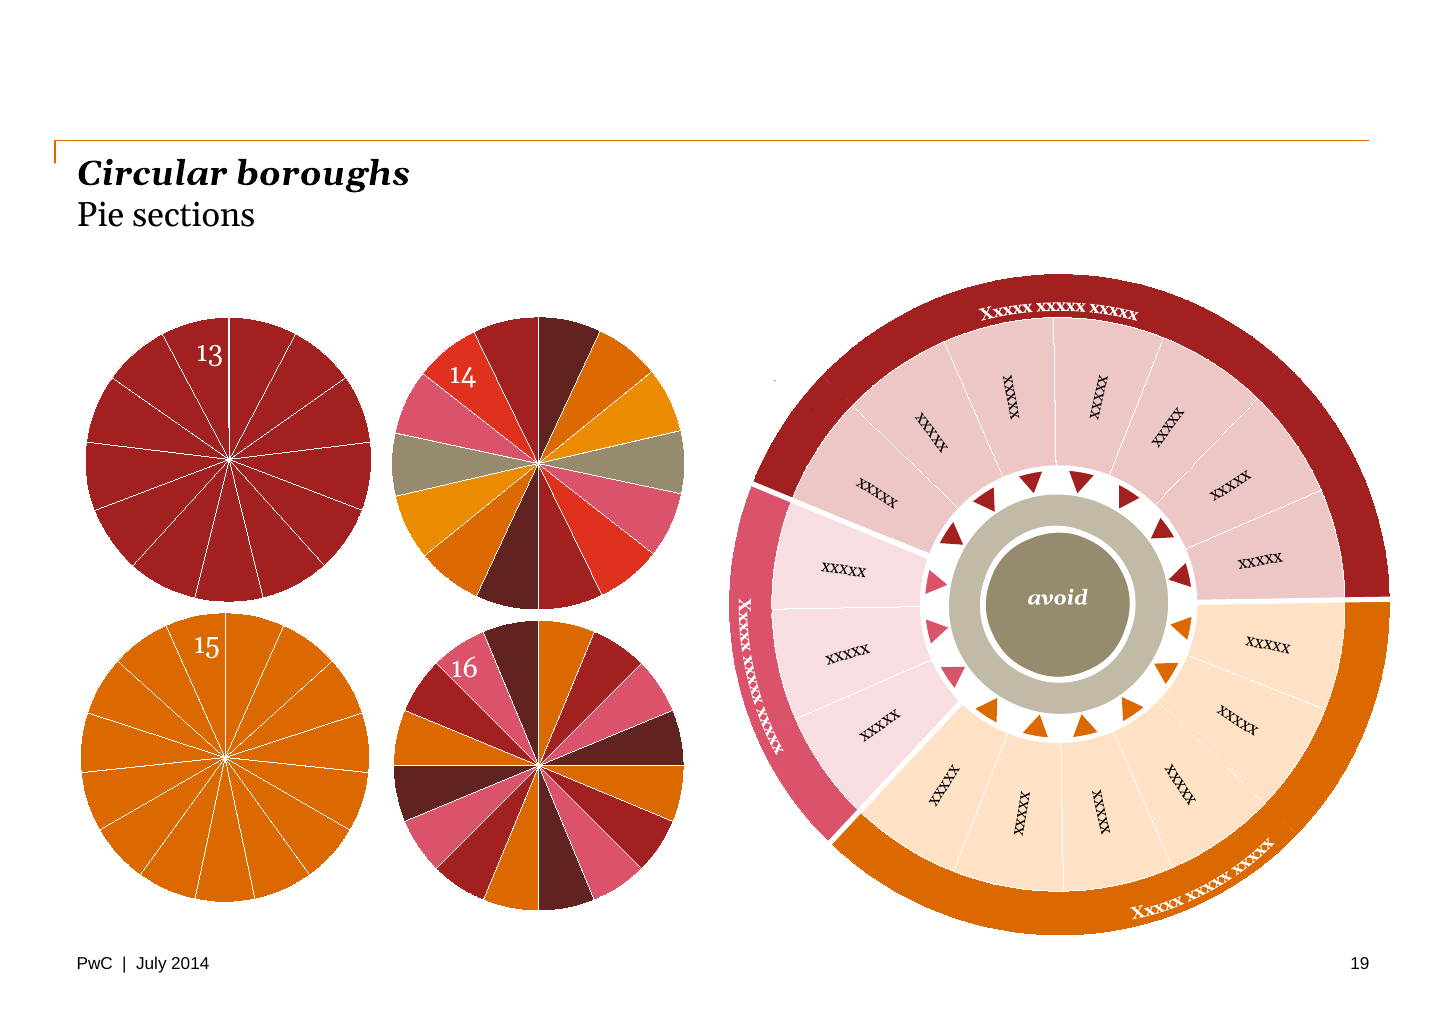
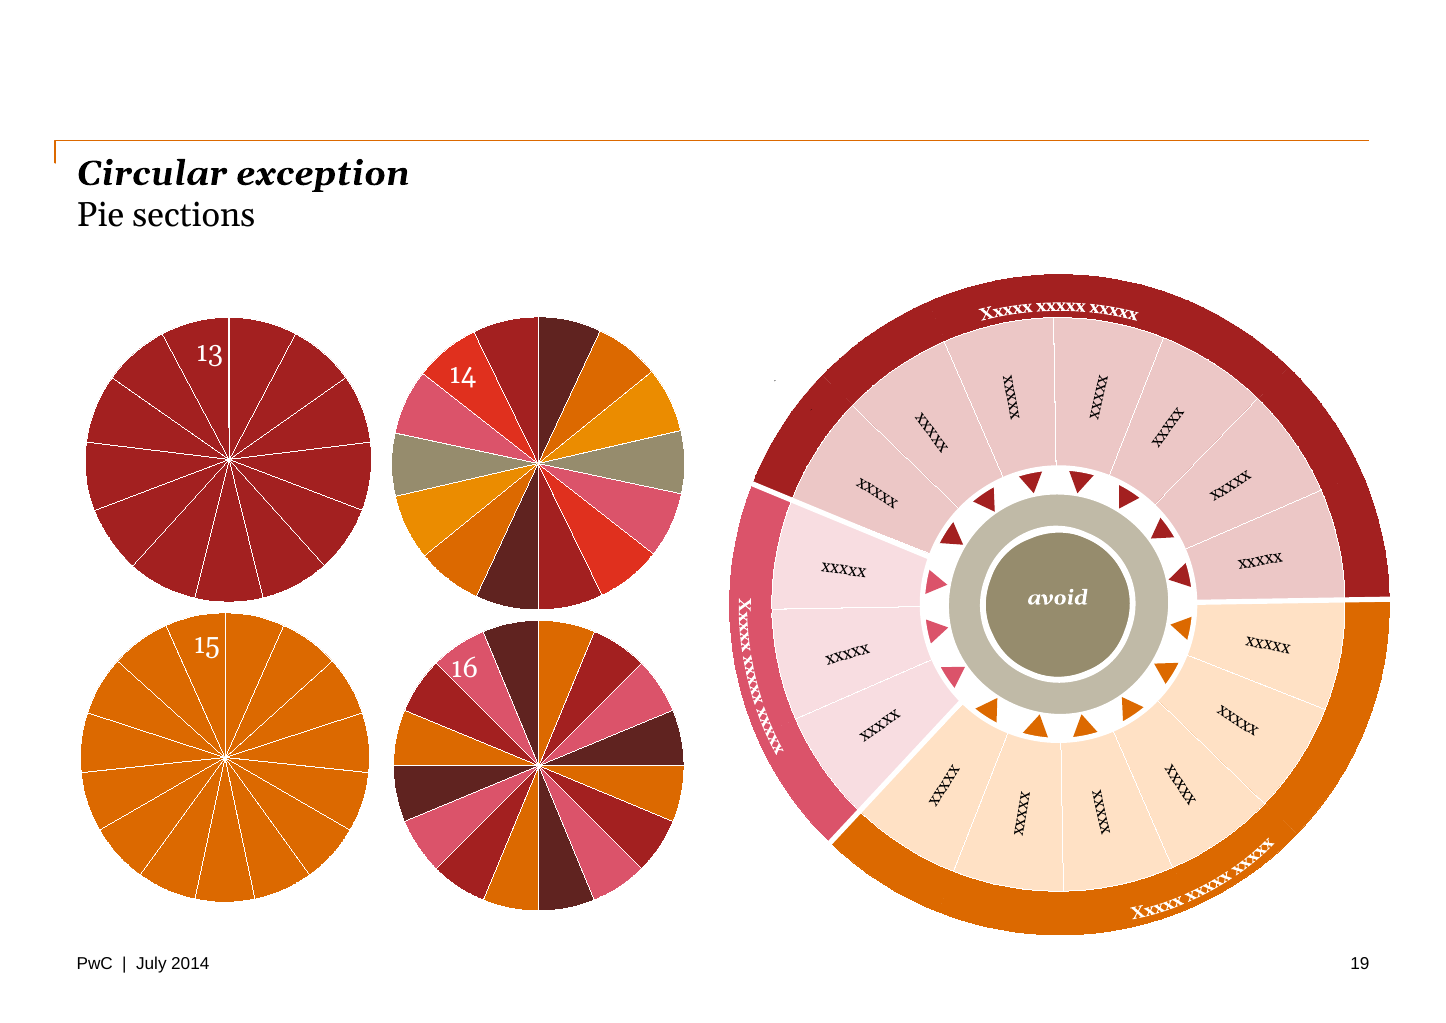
boroughs: boroughs -> exception
